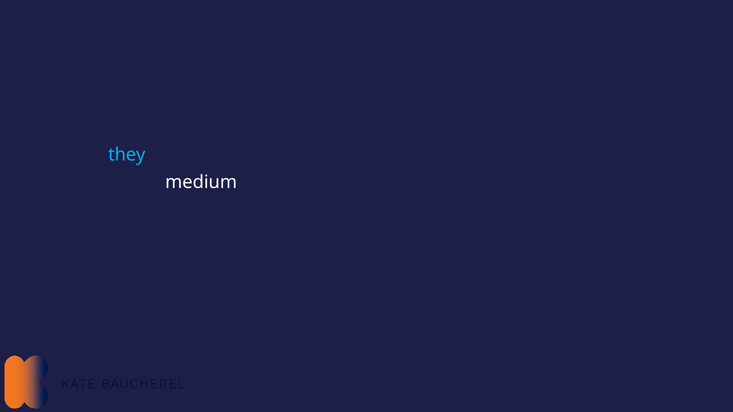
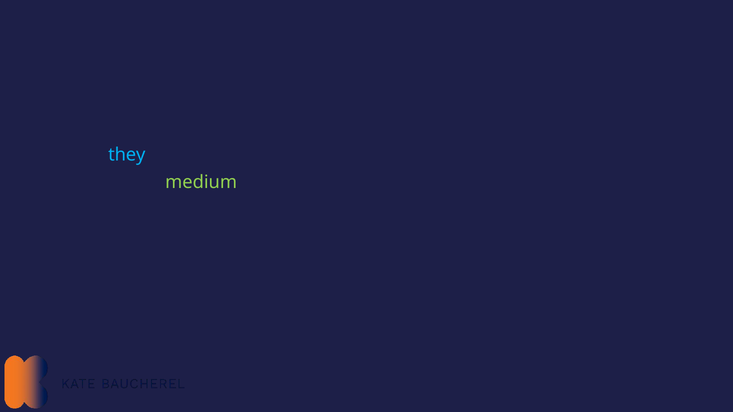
medium colour: white -> light green
